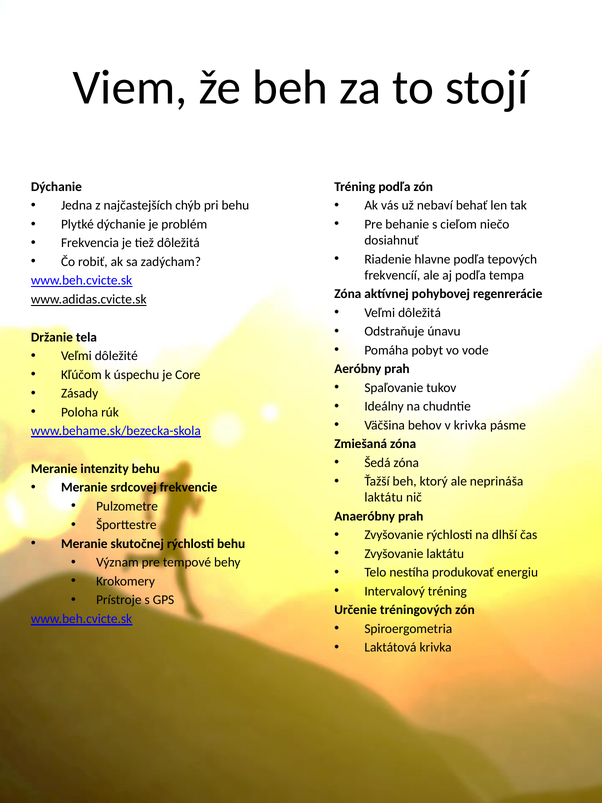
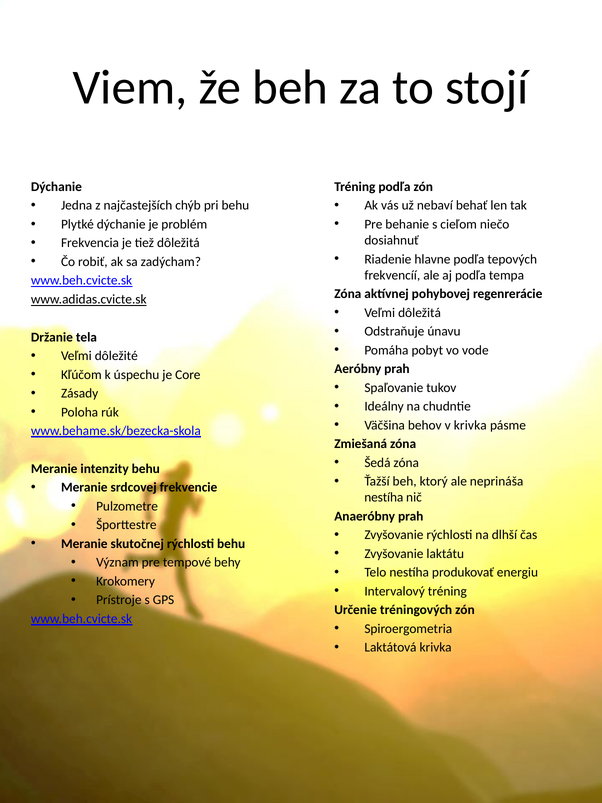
laktátu at (384, 497): laktátu -> nestíha
